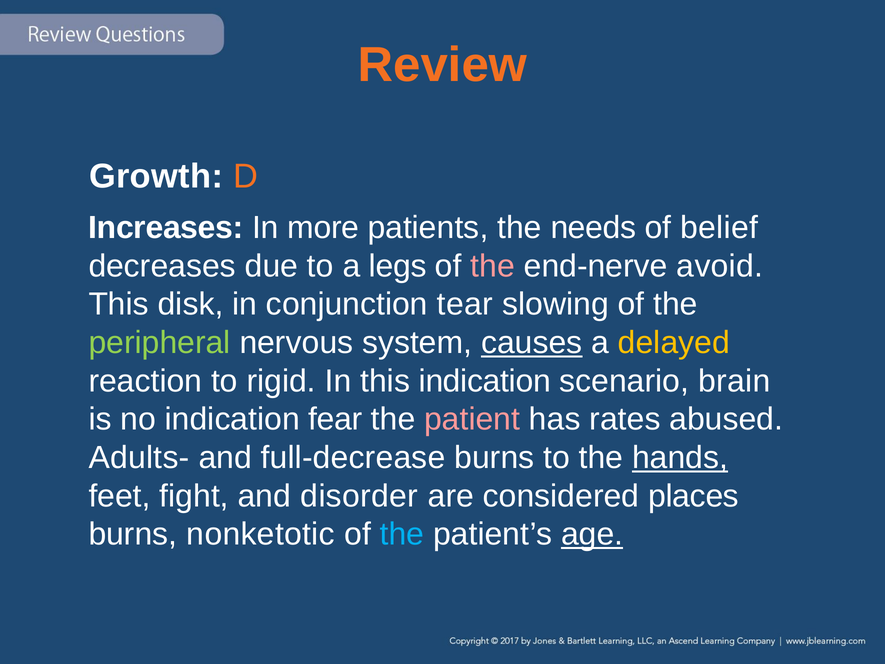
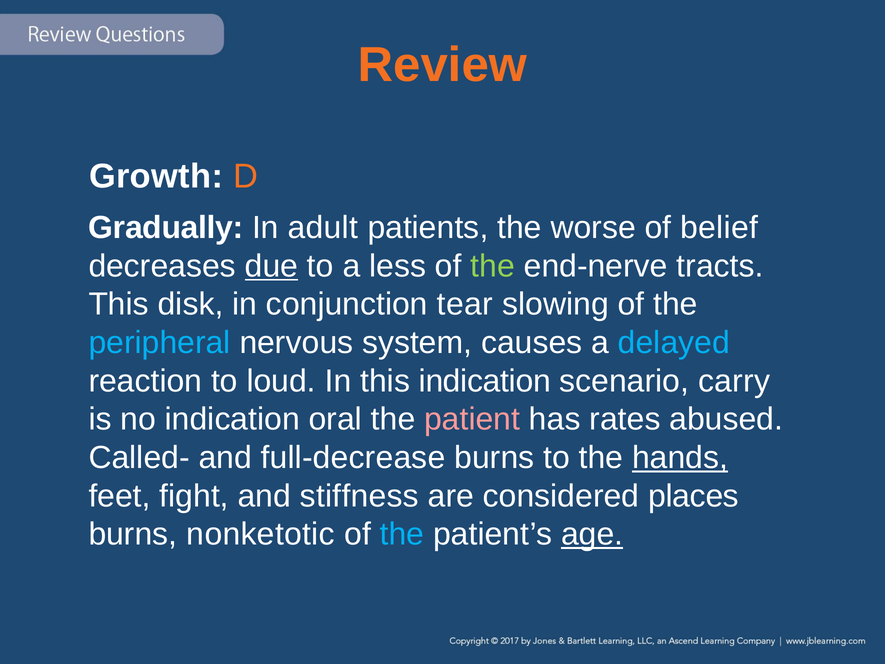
Increases: Increases -> Gradually
more: more -> adult
needs: needs -> worse
due underline: none -> present
legs: legs -> less
the at (493, 266) colour: pink -> light green
avoid: avoid -> tracts
peripheral colour: light green -> light blue
causes underline: present -> none
delayed colour: yellow -> light blue
rigid: rigid -> loud
brain: brain -> carry
fear: fear -> oral
Adults-: Adults- -> Called-
disorder: disorder -> stiffness
